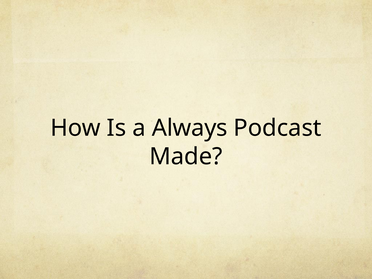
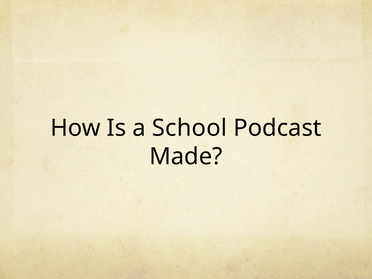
Always: Always -> School
